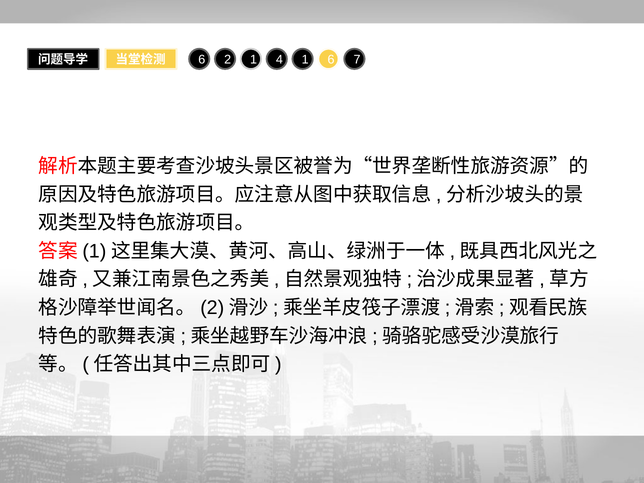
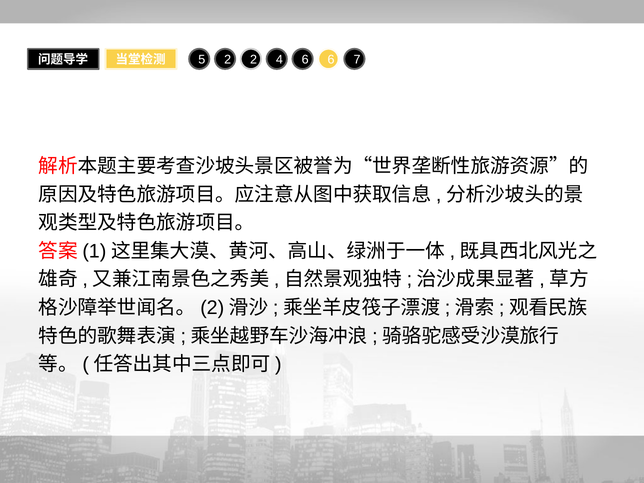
6 at (202, 60): 6 -> 5
2 1: 1 -> 2
4 1: 1 -> 6
